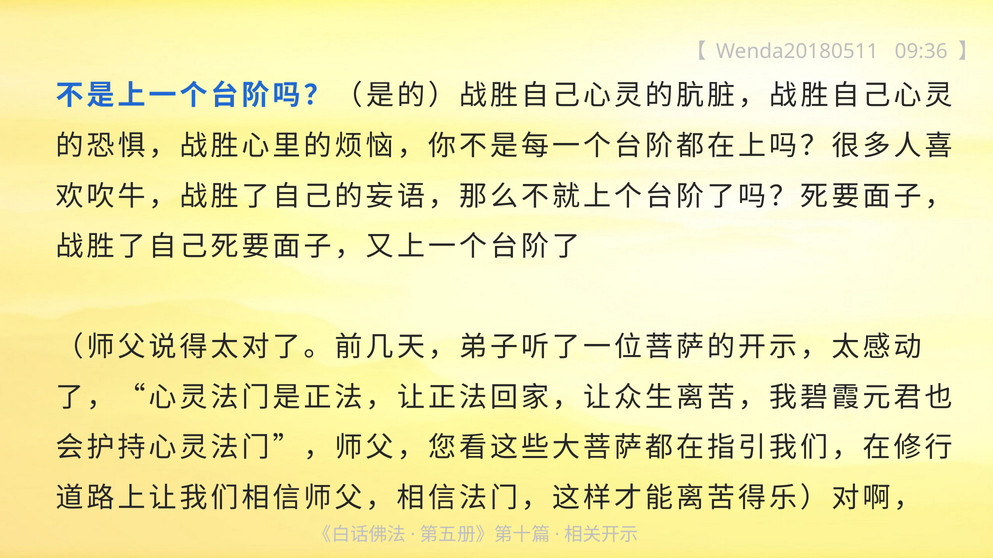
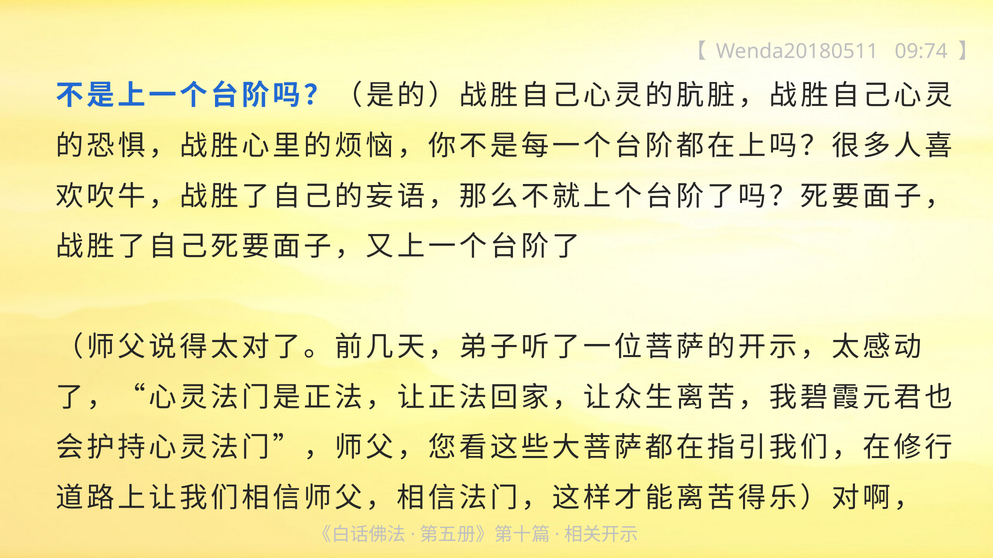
09:36: 09:36 -> 09:74
